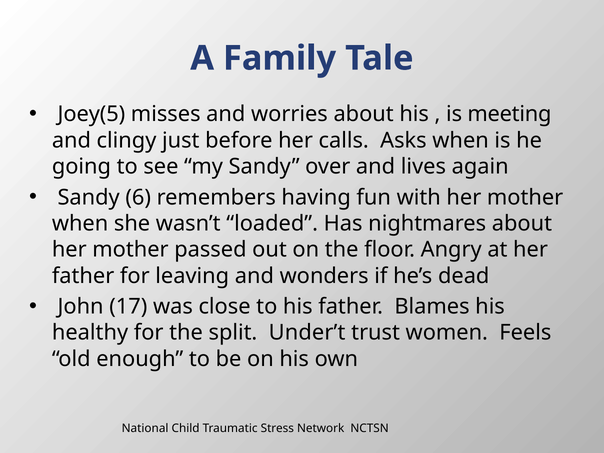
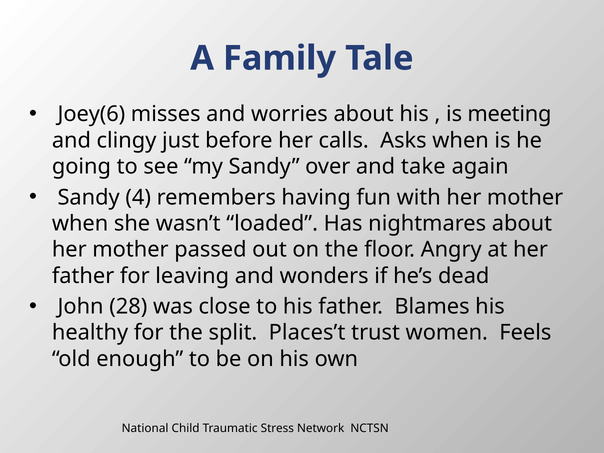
Joey(5: Joey(5 -> Joey(6
lives: lives -> take
6: 6 -> 4
17: 17 -> 28
Under’t: Under’t -> Places’t
